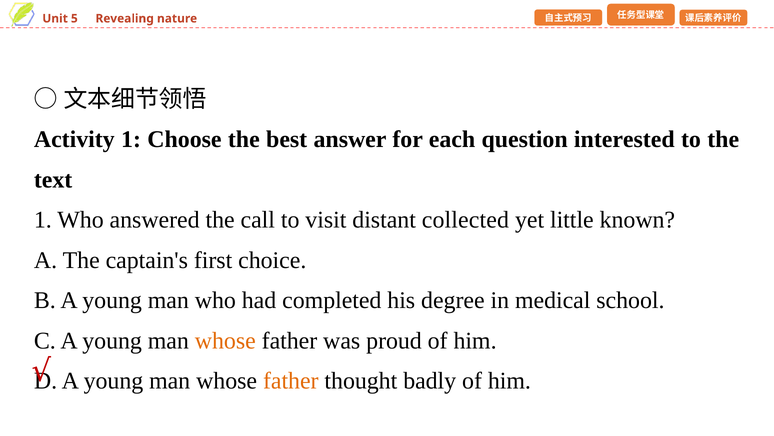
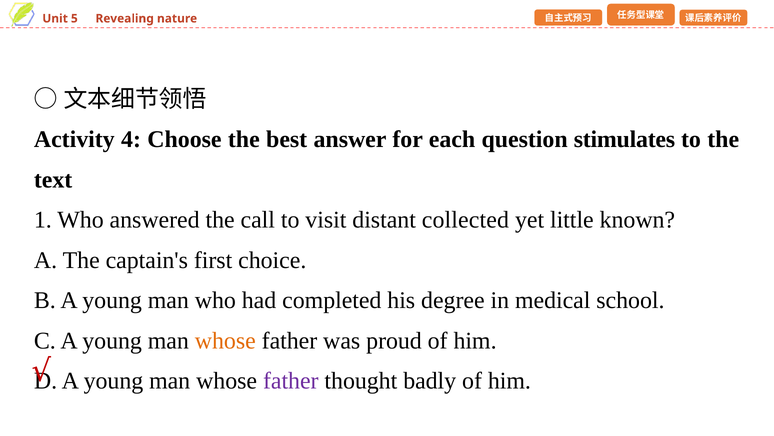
Activity 1: 1 -> 4
interested: interested -> stimulates
father at (291, 380) colour: orange -> purple
